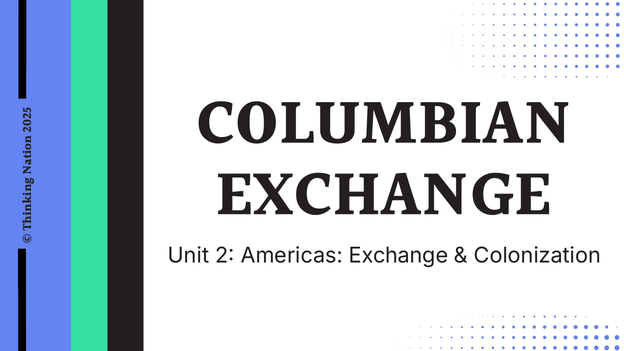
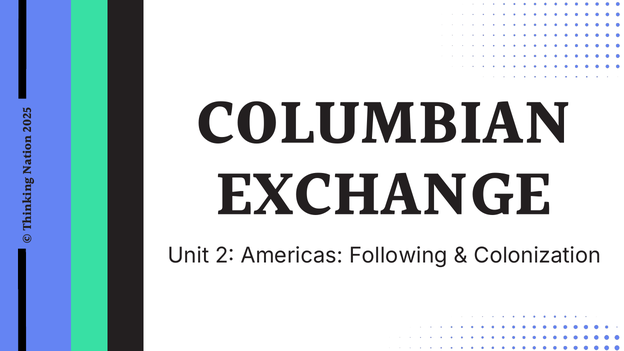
Americas Exchange: Exchange -> Following
